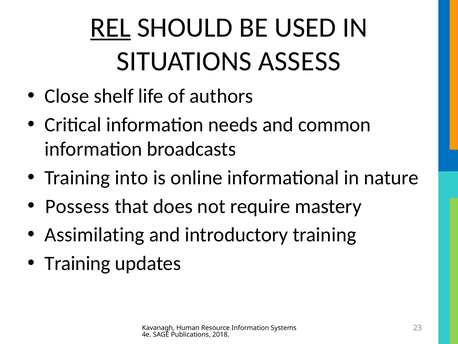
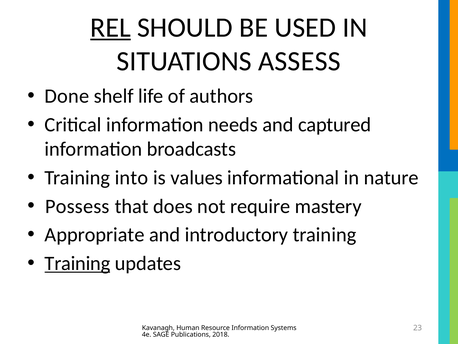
Close: Close -> Done
common: common -> captured
online: online -> values
Assimilating: Assimilating -> Appropriate
Training at (77, 263) underline: none -> present
